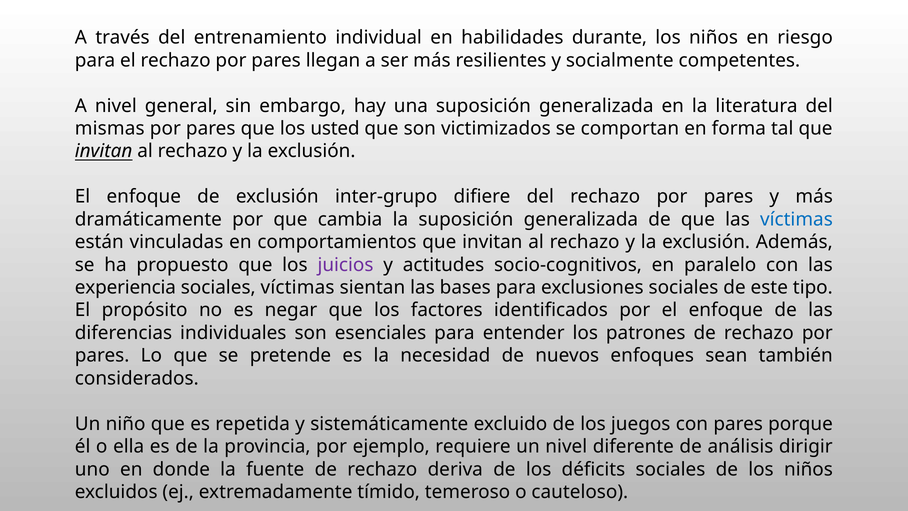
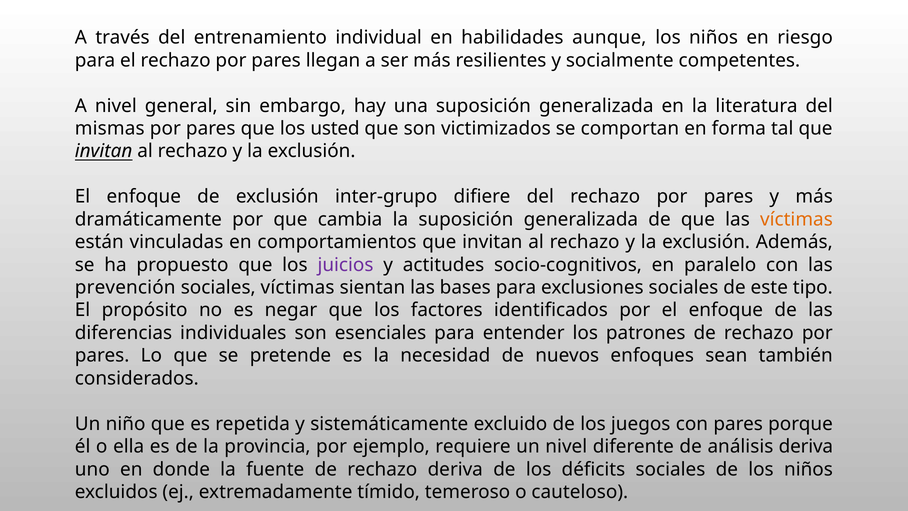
durante: durante -> aunque
víctimas at (796, 219) colour: blue -> orange
experiencia: experiencia -> prevención
análisis dirigir: dirigir -> deriva
